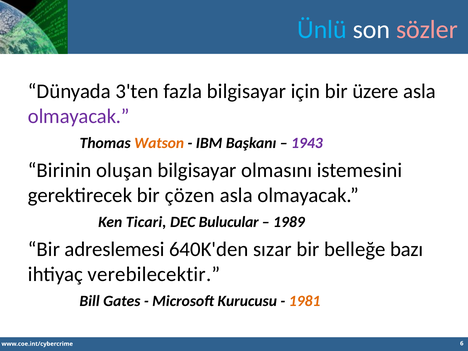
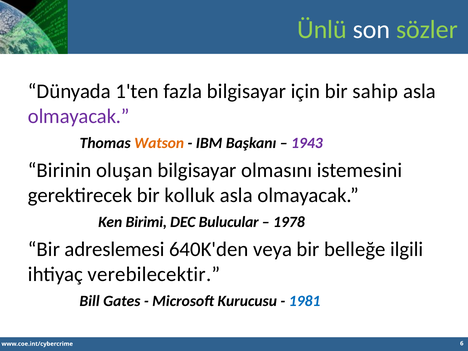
Ünlü colour: light blue -> light green
sözler colour: pink -> light green
3'ten: 3'ten -> 1'ten
üzere: üzere -> sahip
çözen: çözen -> kolluk
Ticari: Ticari -> Birimi
1989: 1989 -> 1978
sızar: sızar -> veya
bazı: bazı -> ilgili
1981 colour: orange -> blue
